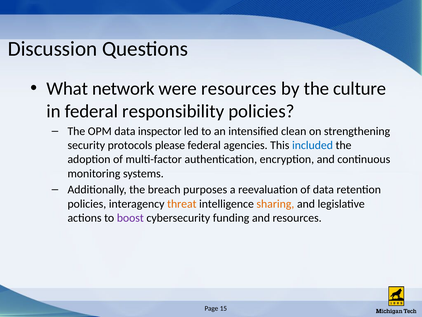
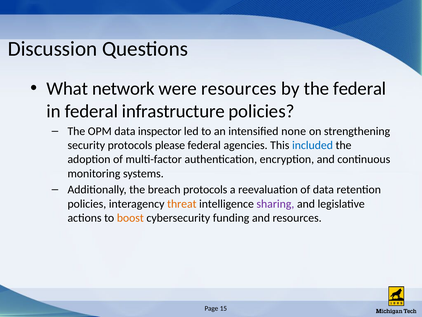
the culture: culture -> federal
responsibility: responsibility -> infrastructure
clean: clean -> none
breach purposes: purposes -> protocols
sharing colour: orange -> purple
boost colour: purple -> orange
